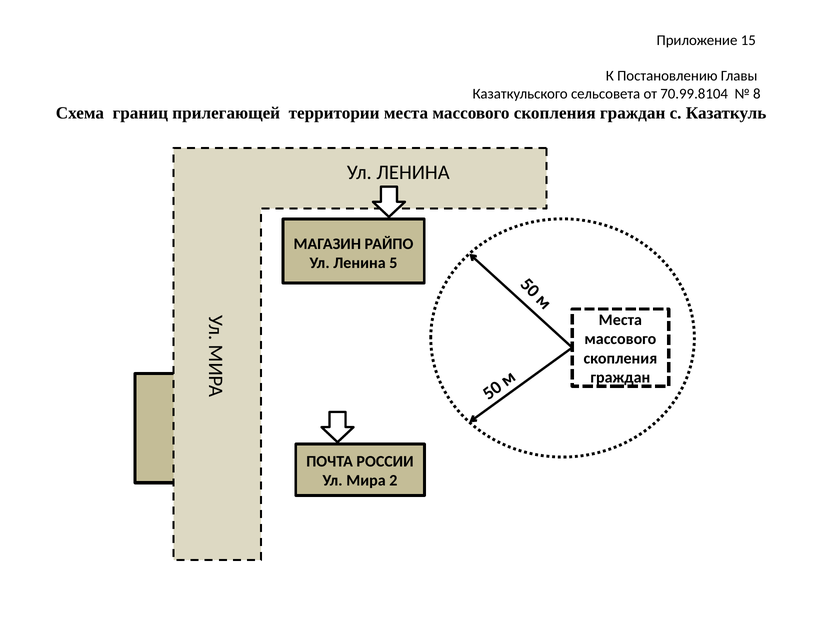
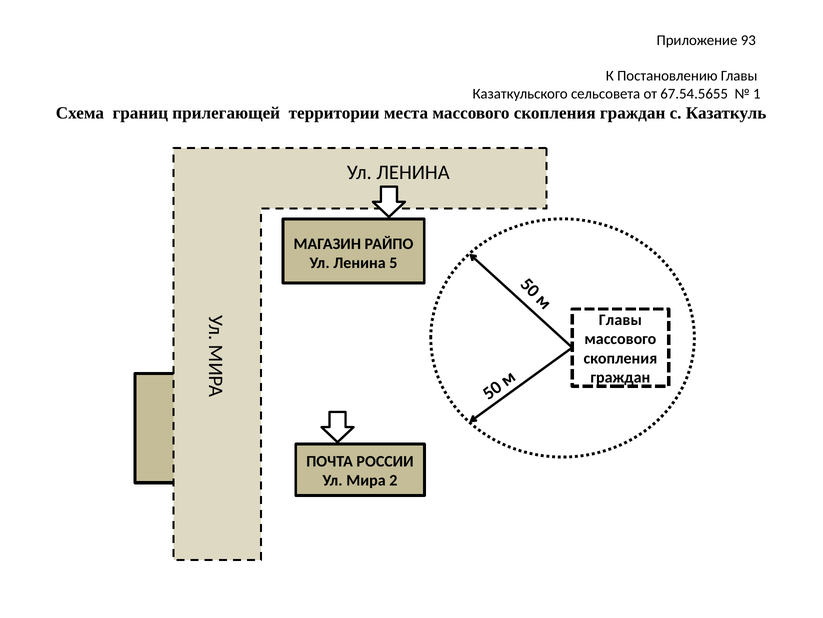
15: 15 -> 93
70.99.8104: 70.99.8104 -> 67.54.5655
8: 8 -> 1
Места at (620, 319): Места -> Главы
